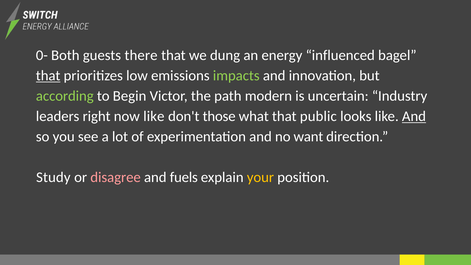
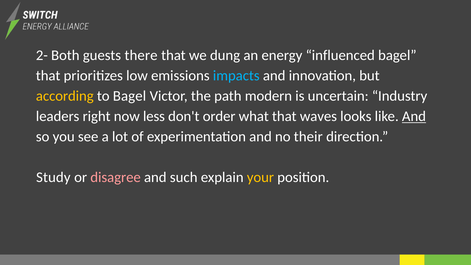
0-: 0- -> 2-
that at (48, 76) underline: present -> none
impacts colour: light green -> light blue
according colour: light green -> yellow
to Begin: Begin -> Bagel
now like: like -> less
those: those -> order
public: public -> waves
want: want -> their
fuels: fuels -> such
